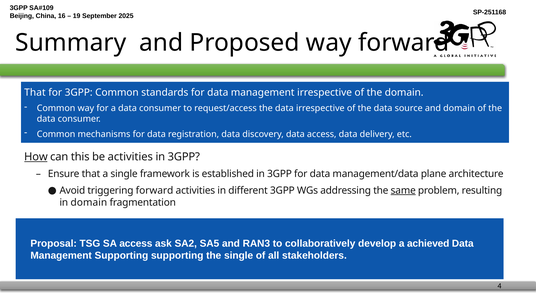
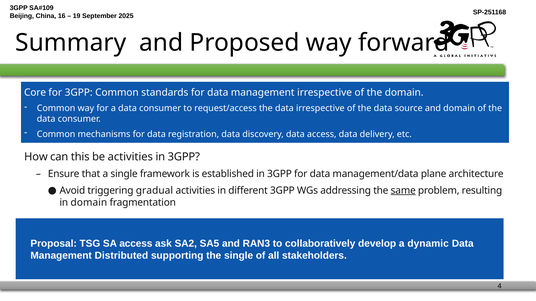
That at (35, 93): That -> Core
How underline: present -> none
triggering forward: forward -> gradual
achieved: achieved -> dynamic
Management Supporting: Supporting -> Distributed
